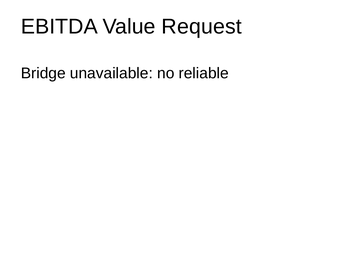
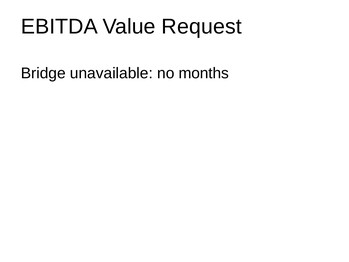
reliable: reliable -> months
